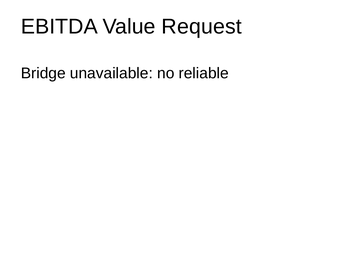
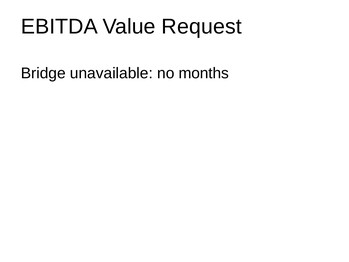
reliable: reliable -> months
